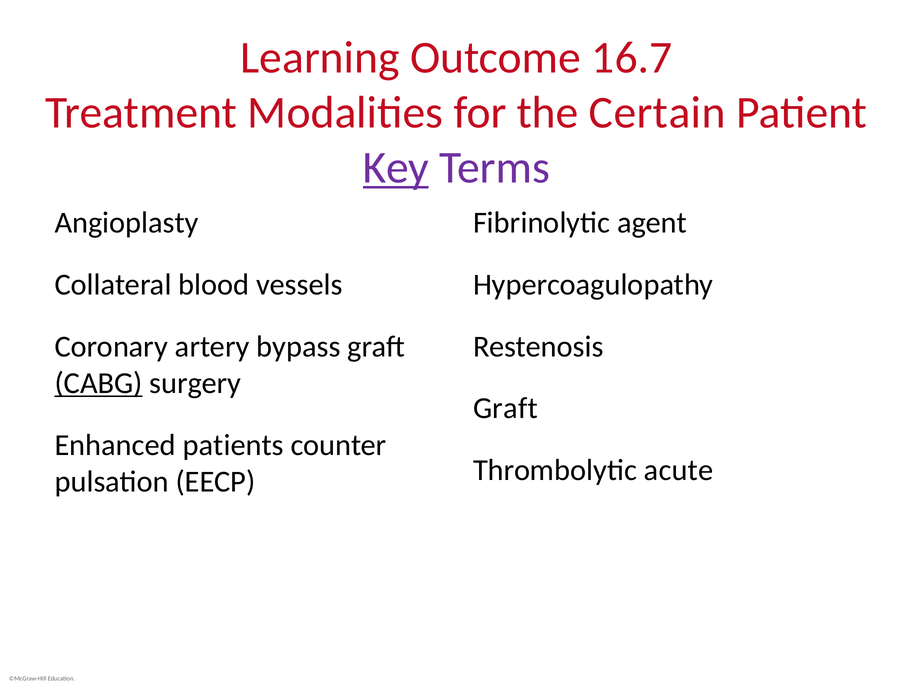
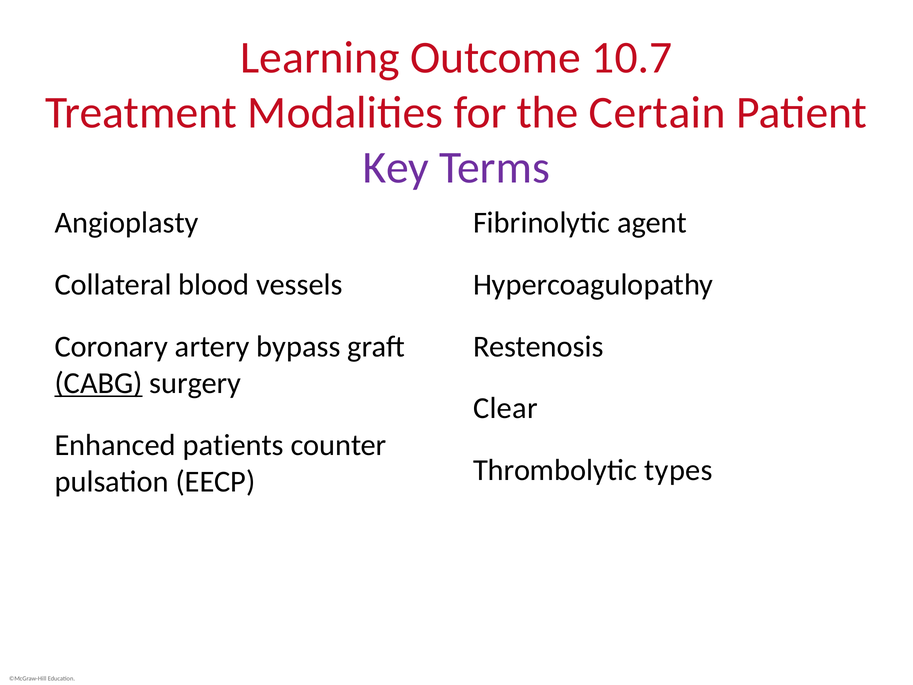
16.7: 16.7 -> 10.7
Key underline: present -> none
Graft at (505, 408): Graft -> Clear
acute: acute -> types
